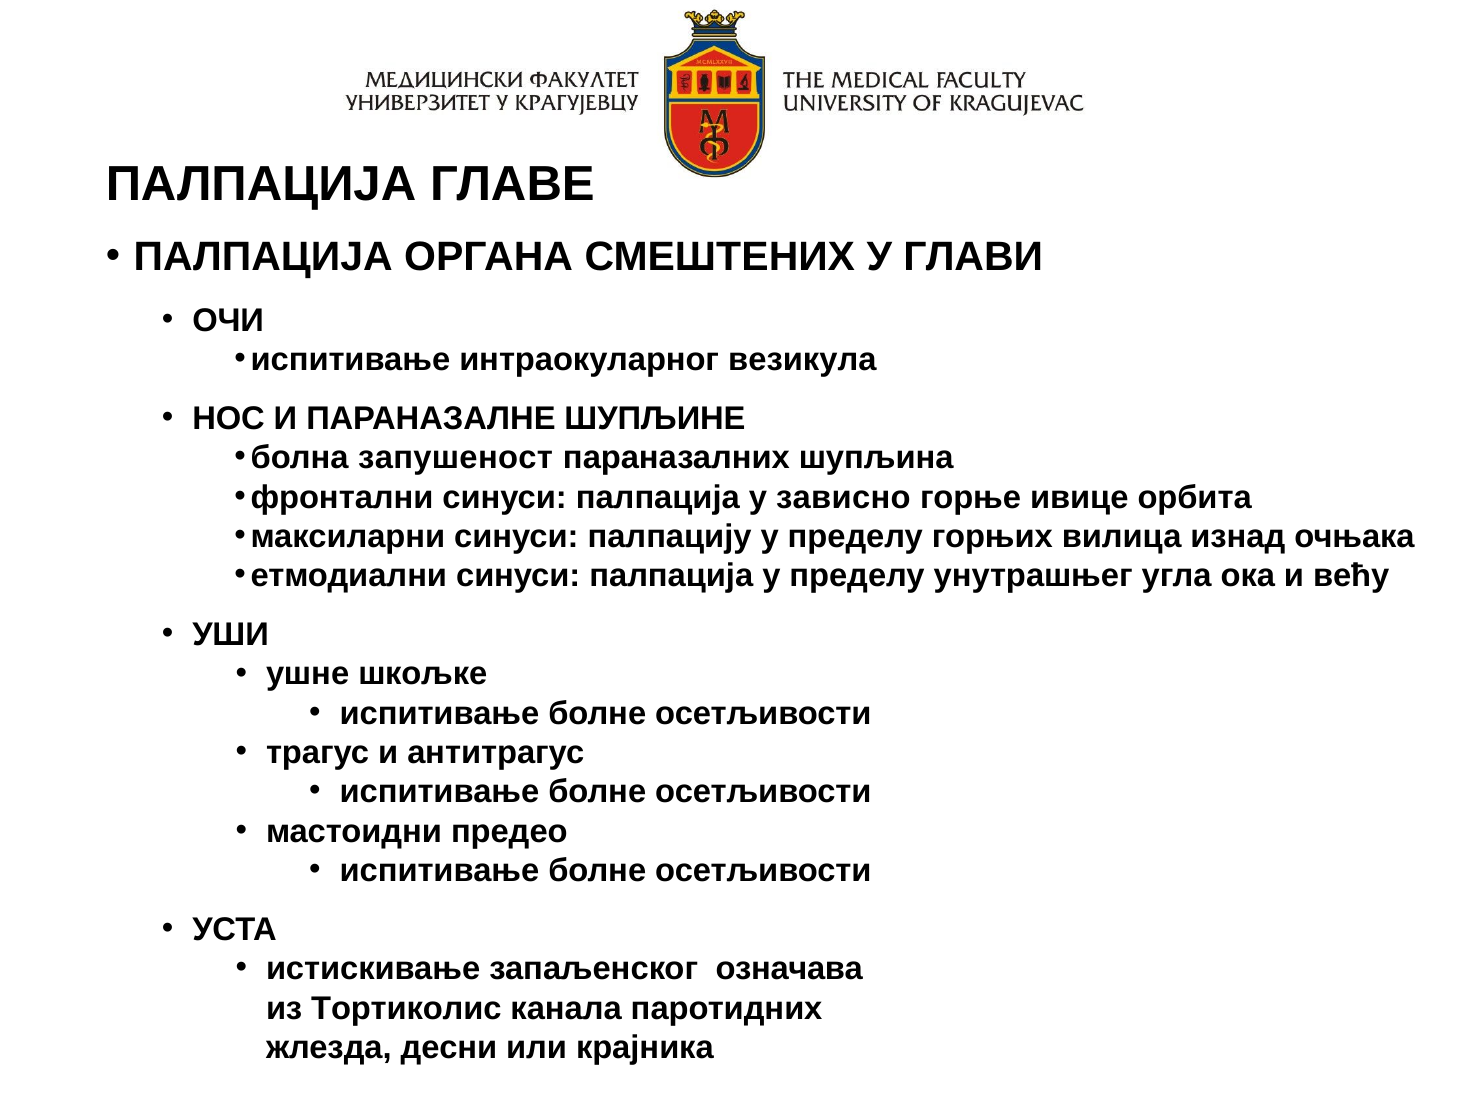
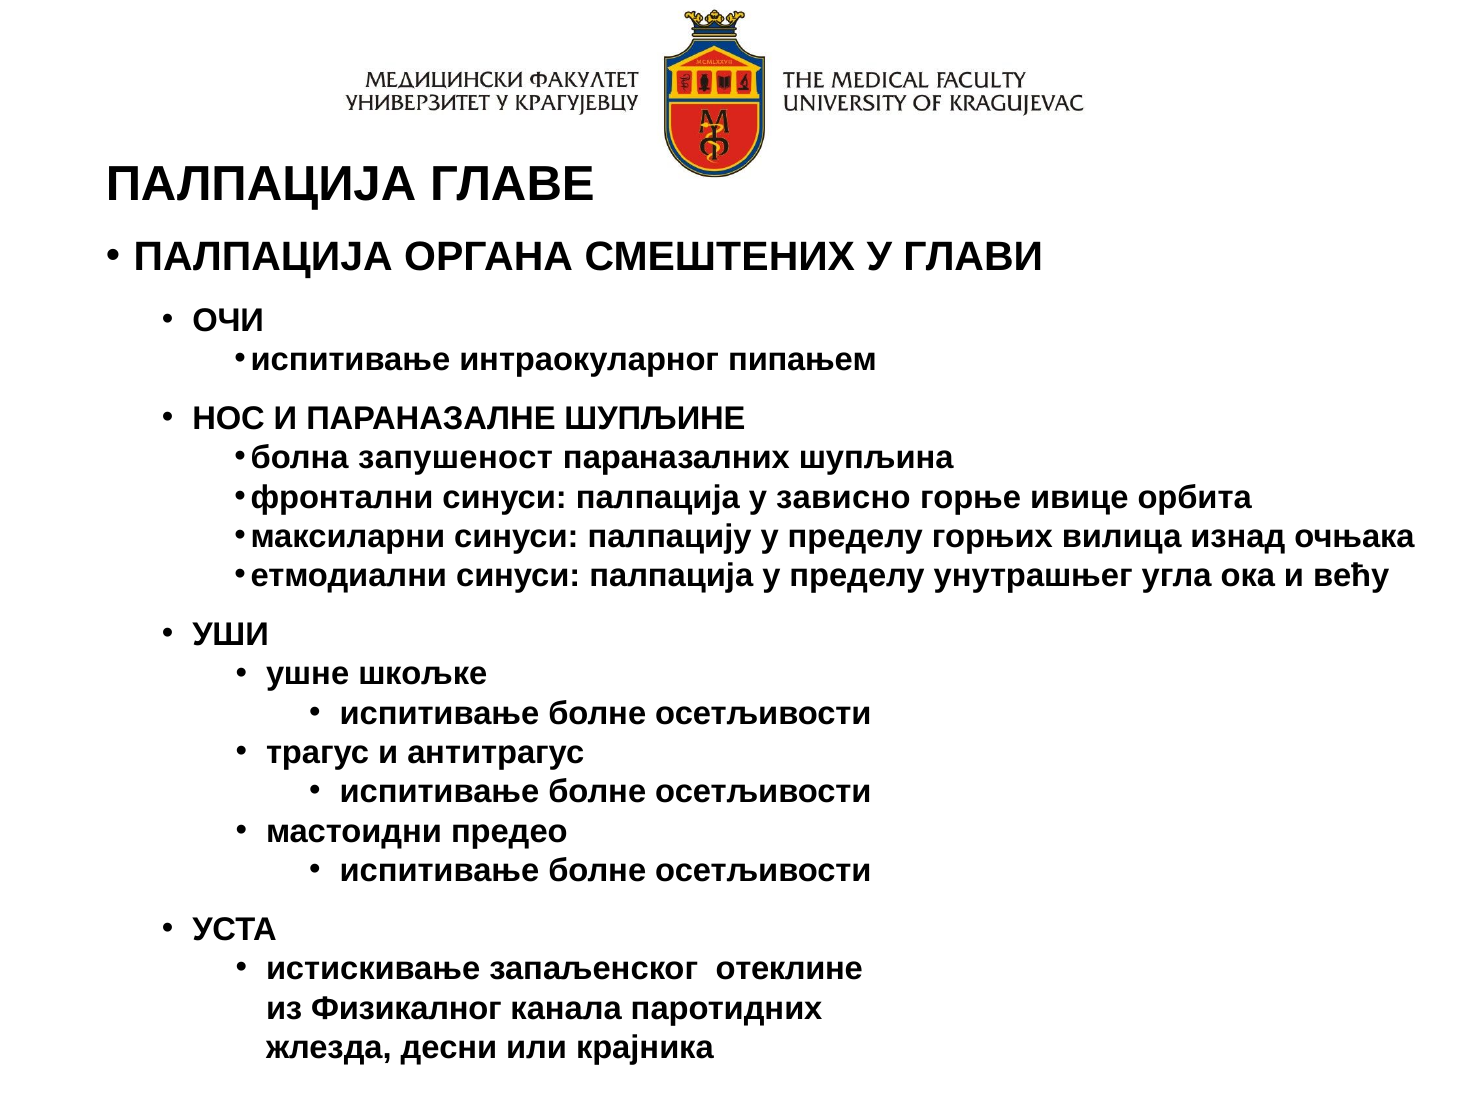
везикула: везикула -> пипањем
означава: означава -> отеклине
Тортиколис: Тортиколис -> Физикалног
